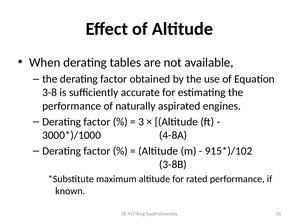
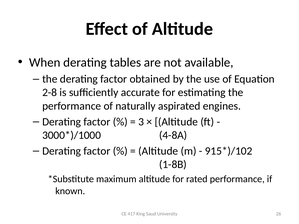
3-8: 3-8 -> 2-8
3-8B: 3-8B -> 1-8B
